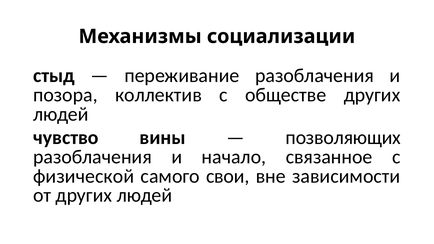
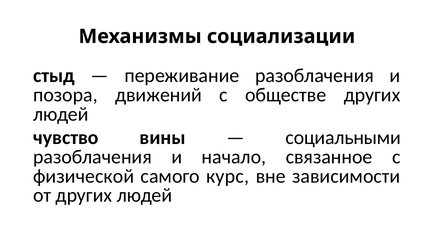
коллектив: коллектив -> движений
позволяющих: позволяющих -> социальными
свои: свои -> курс
